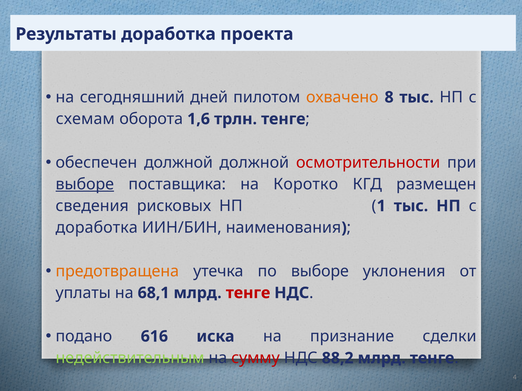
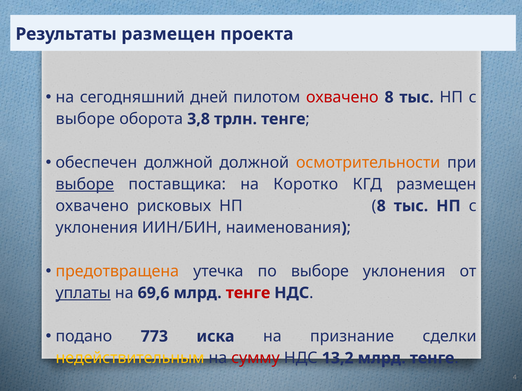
Результаты доработка: доработка -> размещен
охвачено at (342, 97) colour: orange -> red
схемам at (85, 119): схемам -> выборе
1,6: 1,6 -> 3,8
осмотрительности colour: red -> orange
сведения at (92, 206): сведения -> охвачено
1 at (381, 206): 1 -> 8
доработка at (97, 228): доработка -> уклонения
уплаты underline: none -> present
68,1: 68,1 -> 69,6
616: 616 -> 773
недействительным colour: light green -> yellow
88,2: 88,2 -> 13,2
